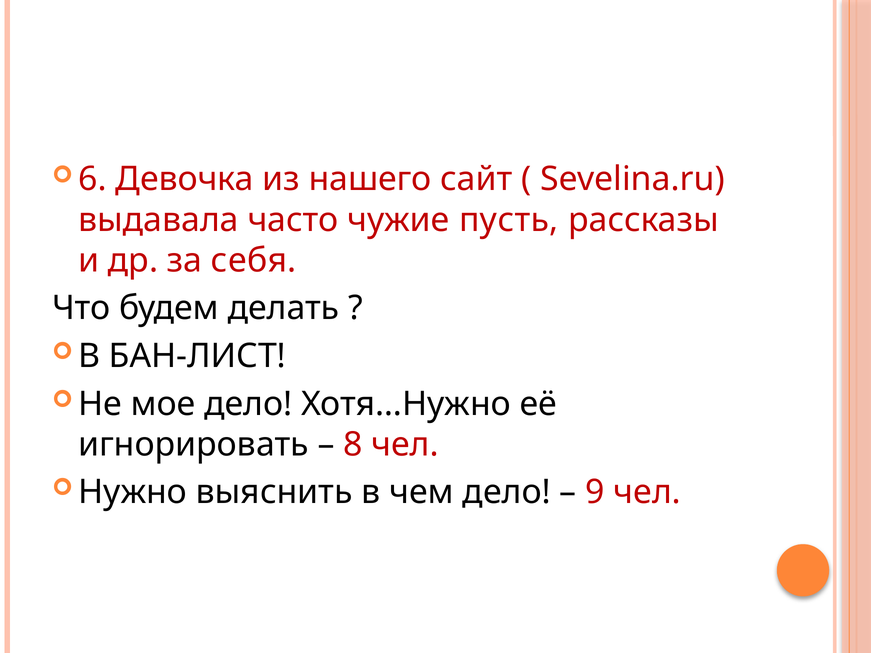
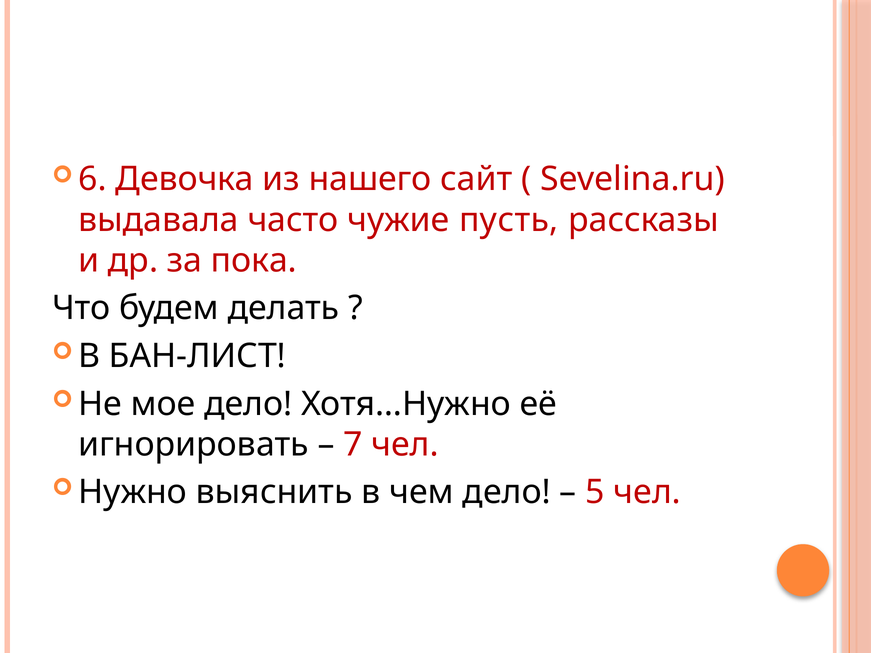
себя: себя -> пока
8: 8 -> 7
9: 9 -> 5
